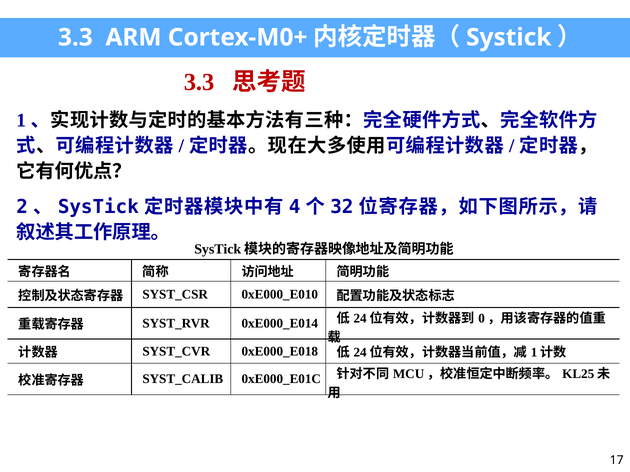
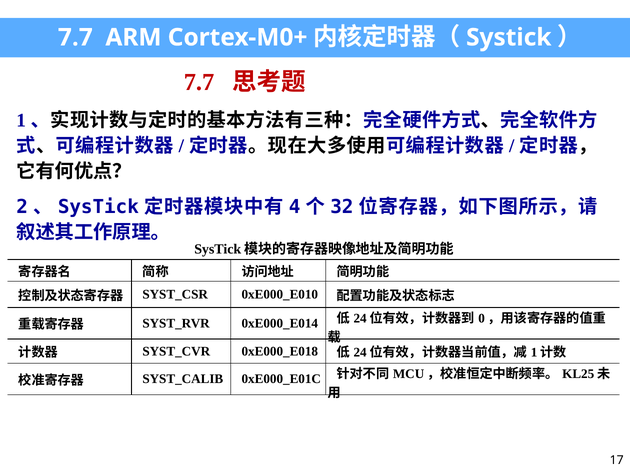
3.3 at (75, 37): 3.3 -> 7.7
3.3 at (199, 82): 3.3 -> 7.7
